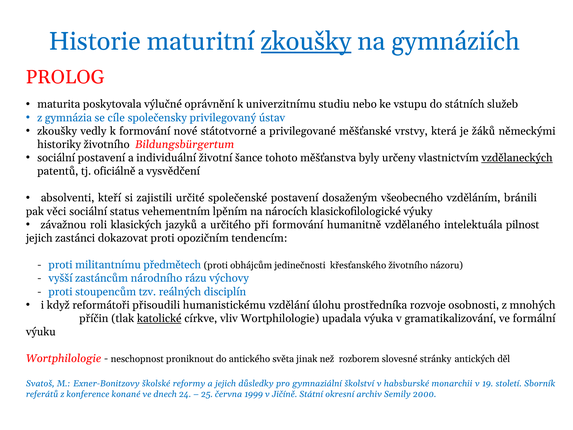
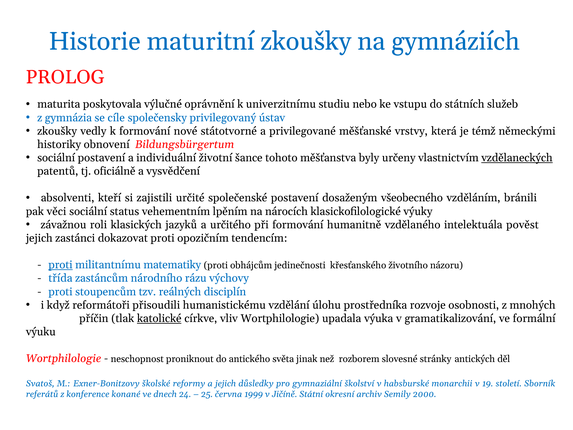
zkoušky at (306, 41) underline: present -> none
žáků: žáků -> témž
historiky životního: životního -> obnovení
pilnost: pilnost -> pověst
proti at (61, 265) underline: none -> present
předmětech: předmětech -> matematiky
vyšší: vyšší -> třída
